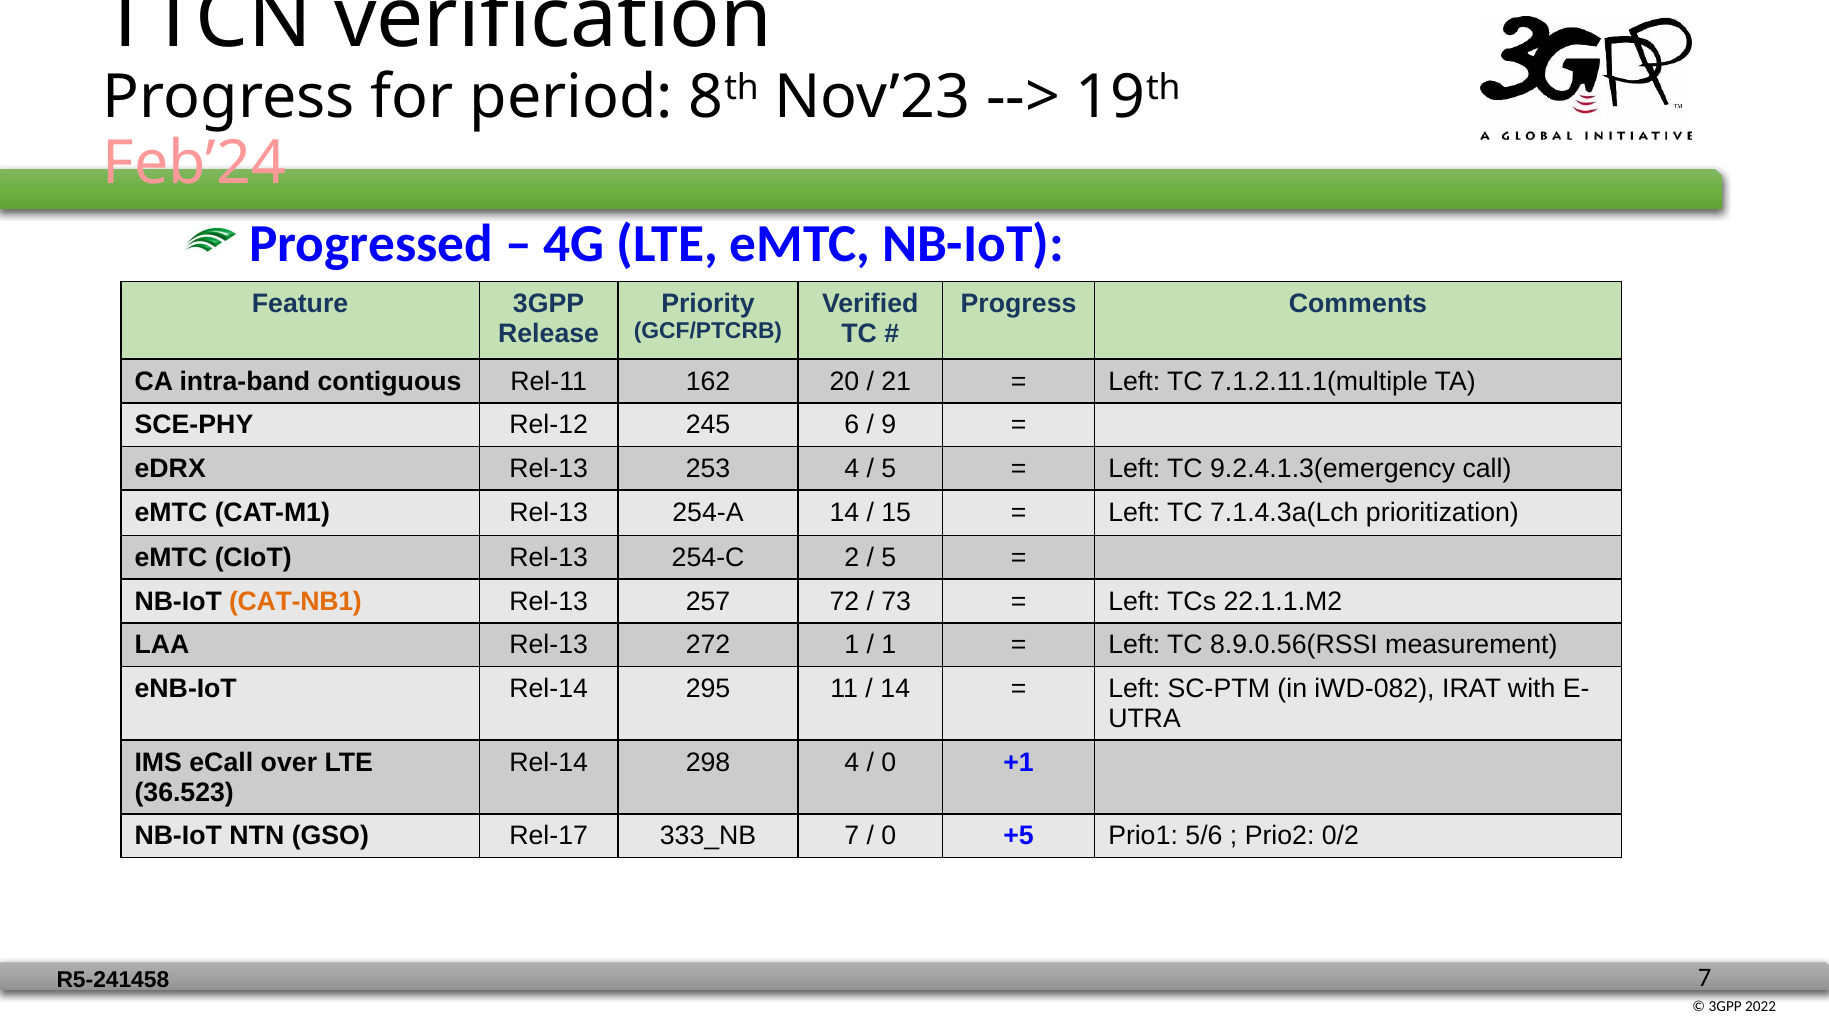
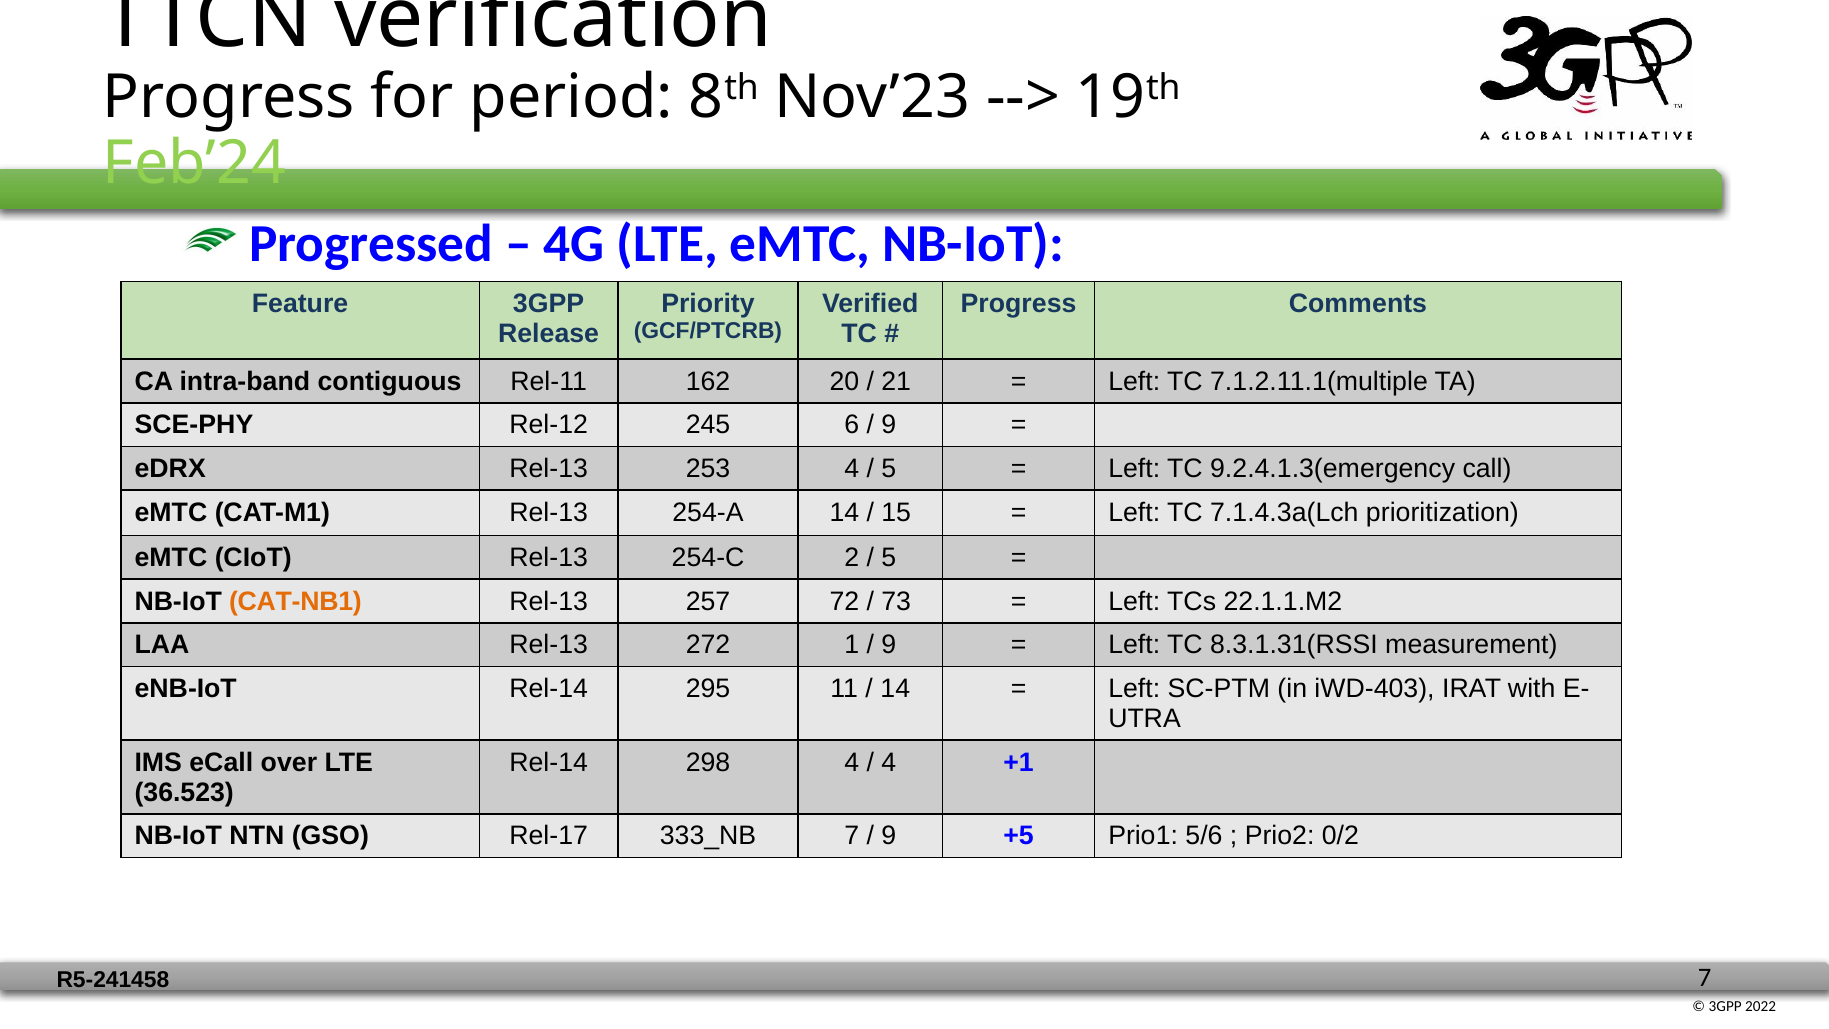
Feb’24 colour: pink -> light green
1 at (889, 645): 1 -> 9
8.9.0.56(RSSI: 8.9.0.56(RSSI -> 8.3.1.31(RSSI
iWD-082: iWD-082 -> iWD-403
0 at (889, 762): 0 -> 4
0 at (889, 836): 0 -> 9
